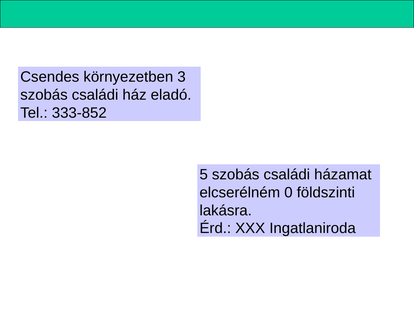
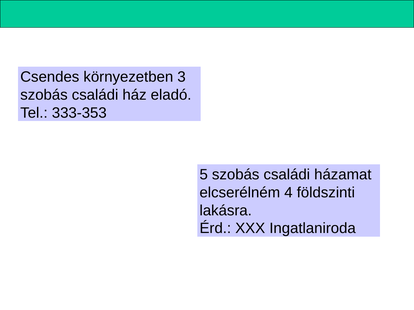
333-852: 333-852 -> 333-353
0: 0 -> 4
